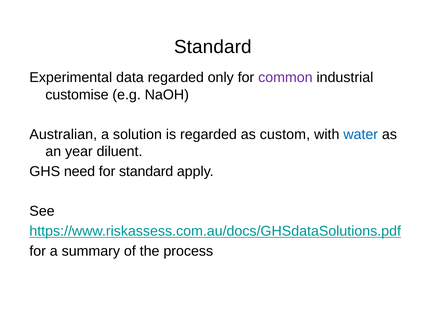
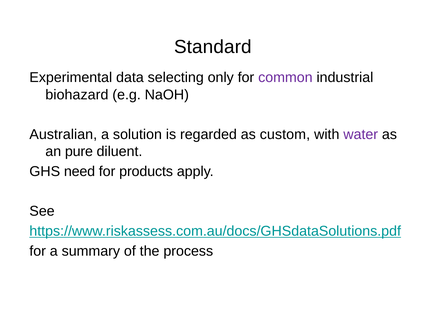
data regarded: regarded -> selecting
customise: customise -> biohazard
water colour: blue -> purple
year: year -> pure
for standard: standard -> products
